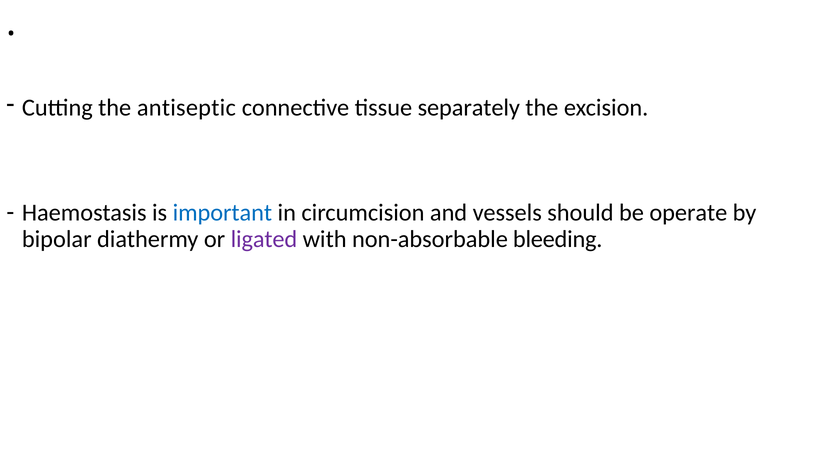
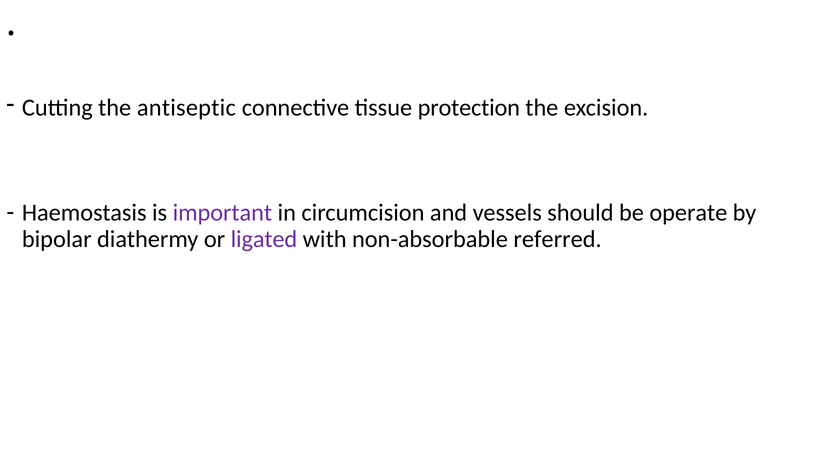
separately: separately -> protection
important colour: blue -> purple
bleeding: bleeding -> referred
